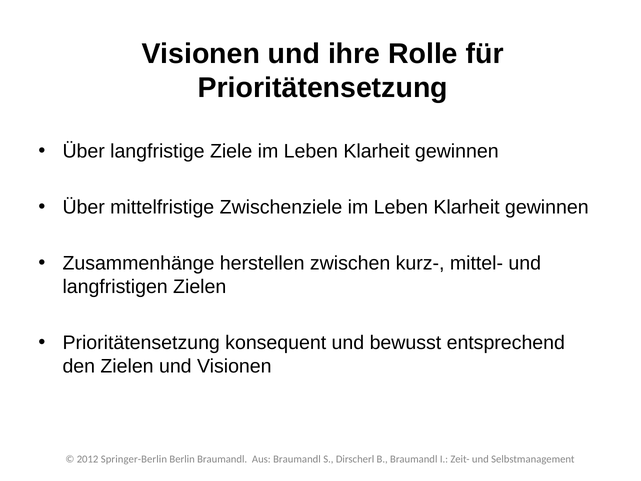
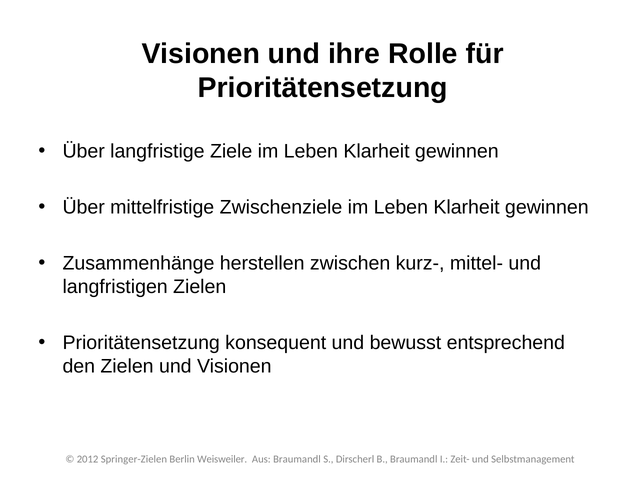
Springer-Berlin: Springer-Berlin -> Springer-Zielen
Berlin Braumandl: Braumandl -> Weisweiler
